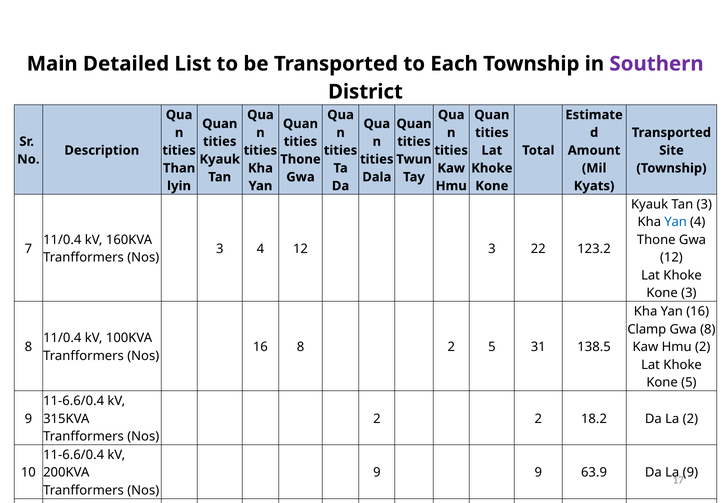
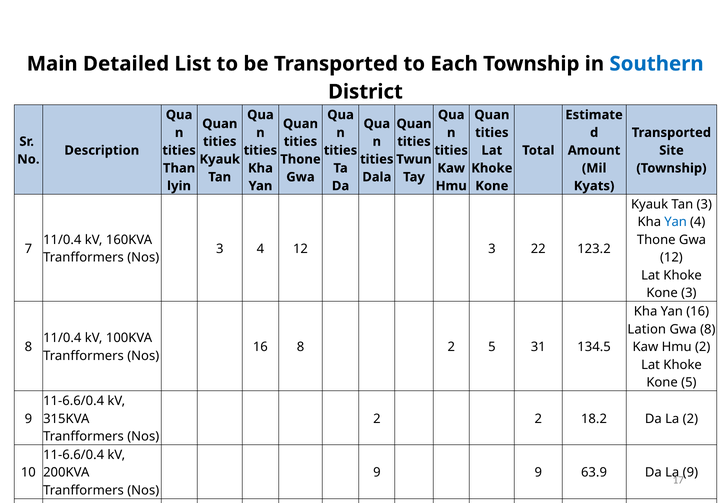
Southern colour: purple -> blue
Clamp: Clamp -> Lation
138.5: 138.5 -> 134.5
